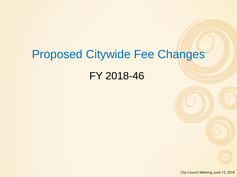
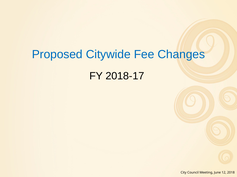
2018-46: 2018-46 -> 2018-17
